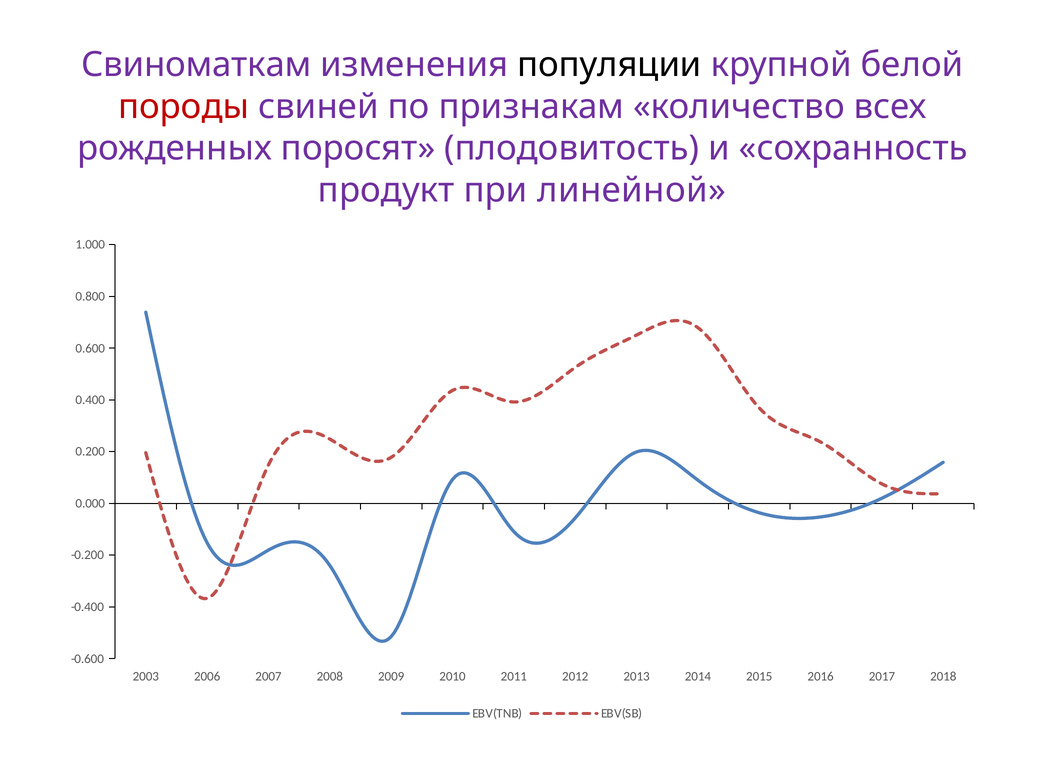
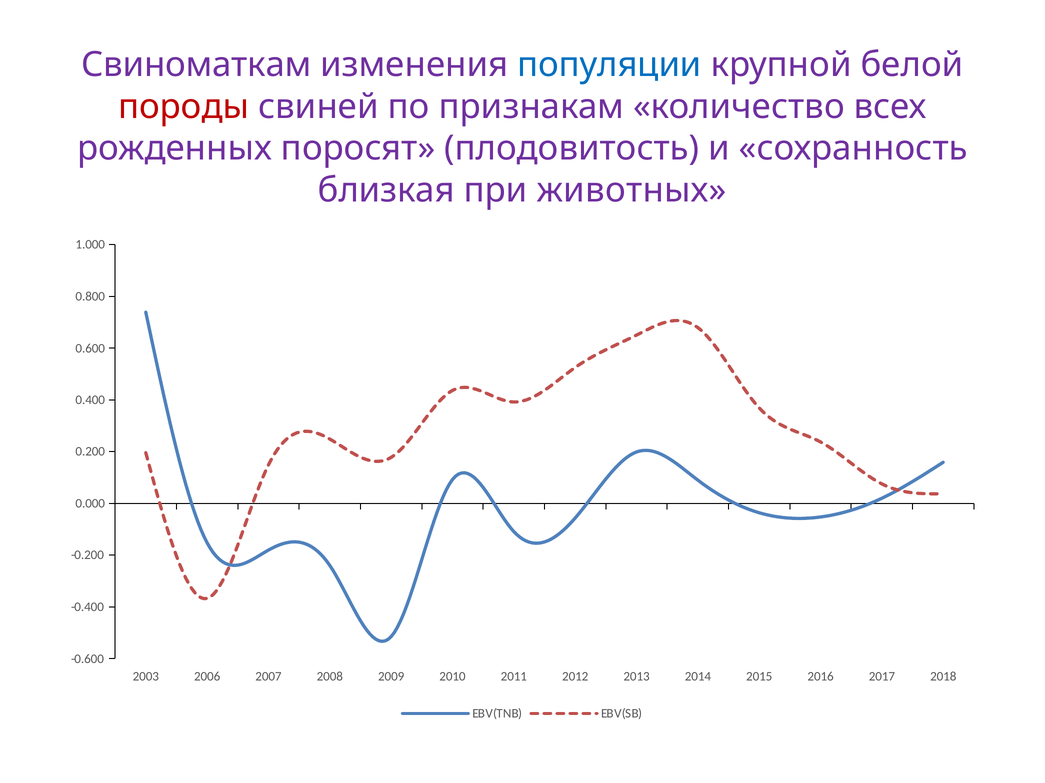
популяции colour: black -> blue
продукт: продукт -> близкая
линейной: линейной -> животных
